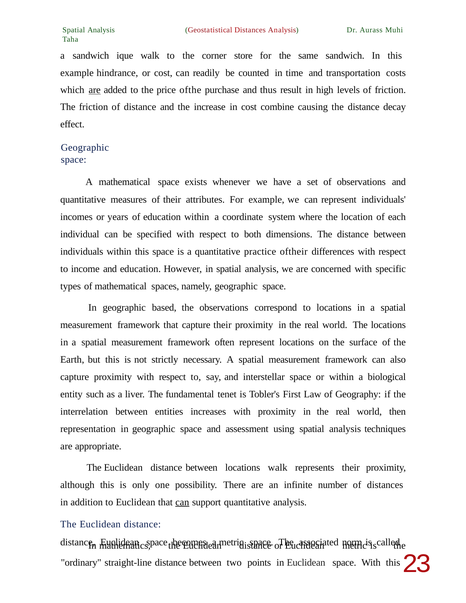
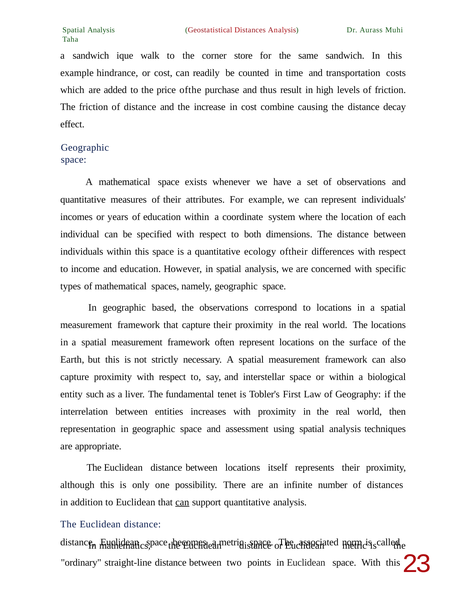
are at (95, 90) underline: present -> none
practice: practice -> ecology
locations walk: walk -> itself
